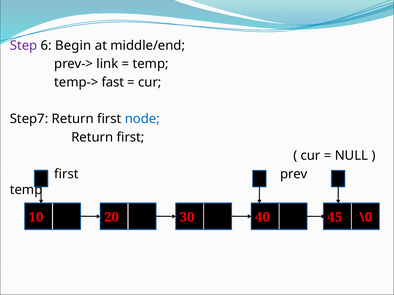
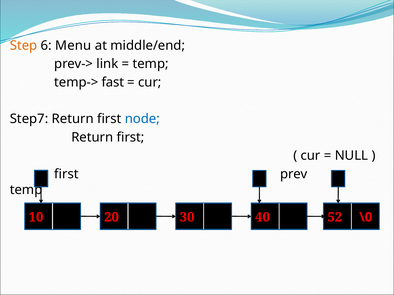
Step colour: purple -> orange
Begin: Begin -> Menu
45: 45 -> 52
